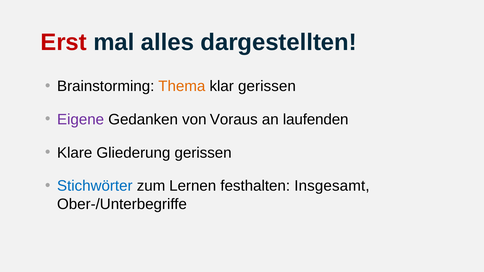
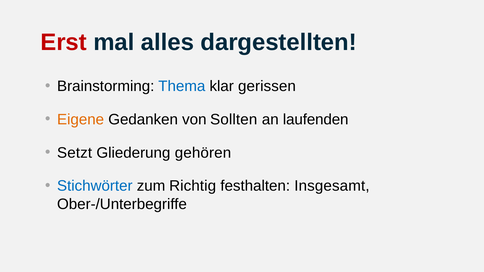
Thema colour: orange -> blue
Eigene colour: purple -> orange
Voraus: Voraus -> Sollten
Klare: Klare -> Setzt
Gliederung gerissen: gerissen -> gehören
Lernen: Lernen -> Richtig
